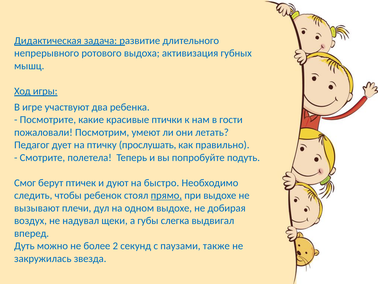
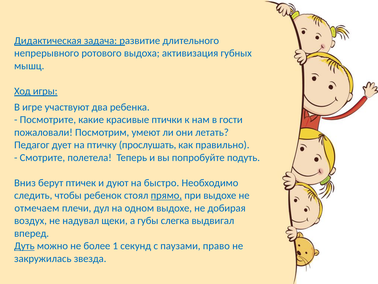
Смог: Смог -> Вниз
вызывают: вызывают -> отмечаем
Дуть underline: none -> present
2: 2 -> 1
также: также -> право
